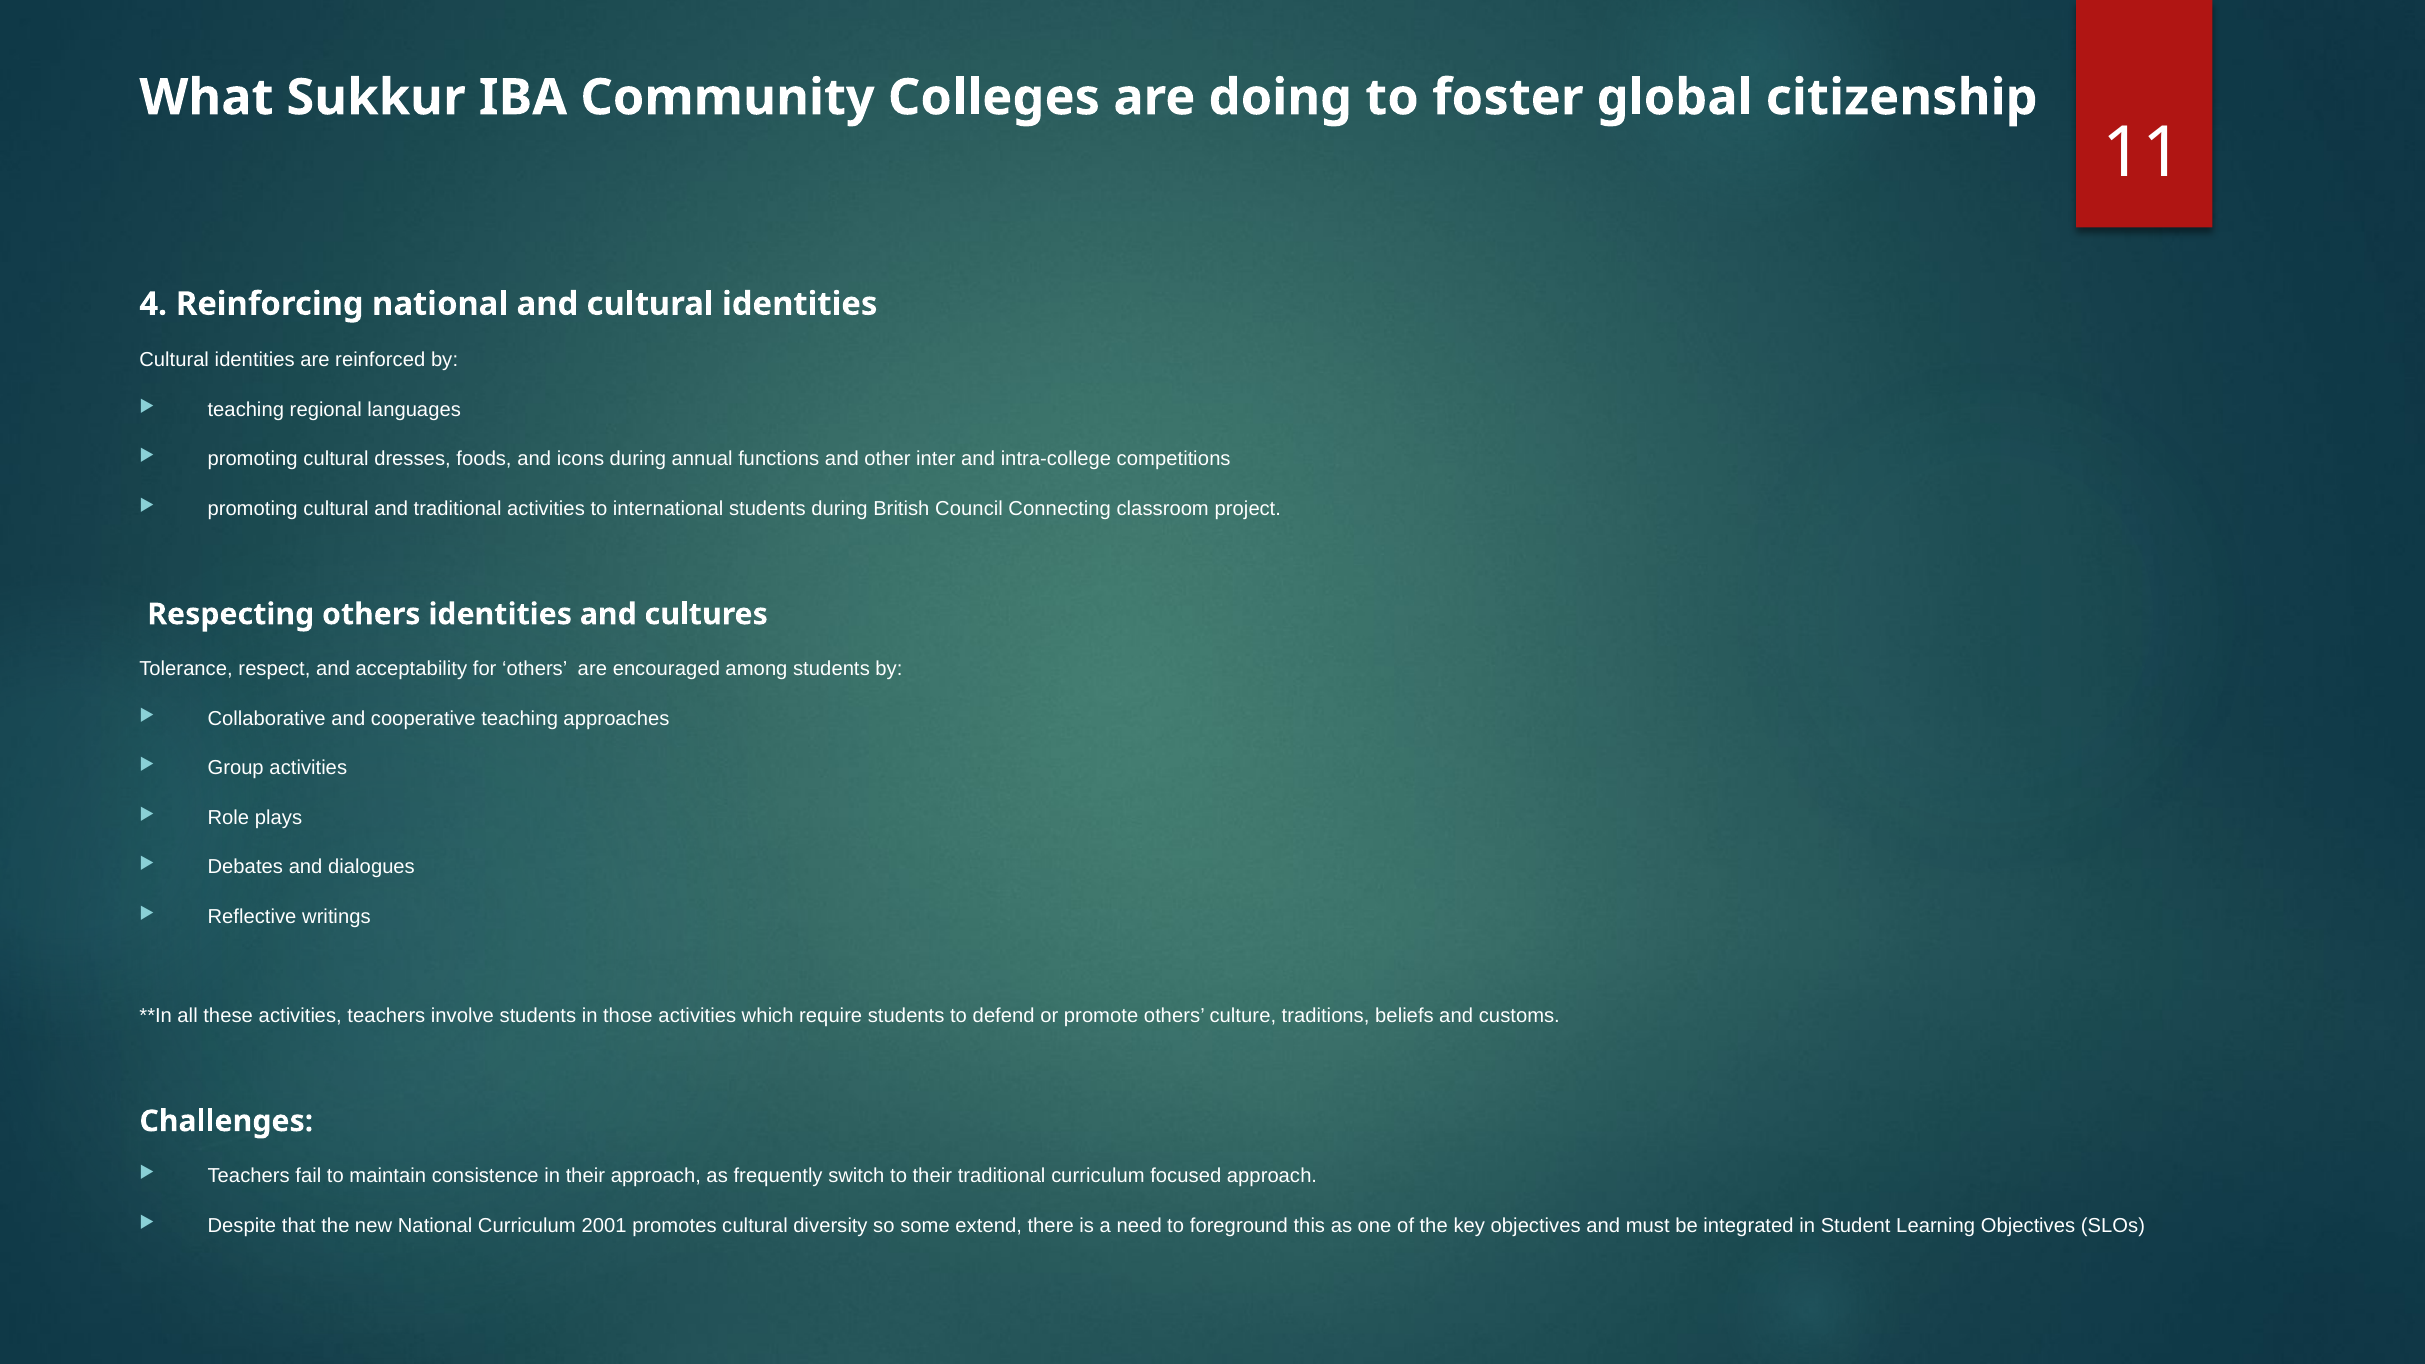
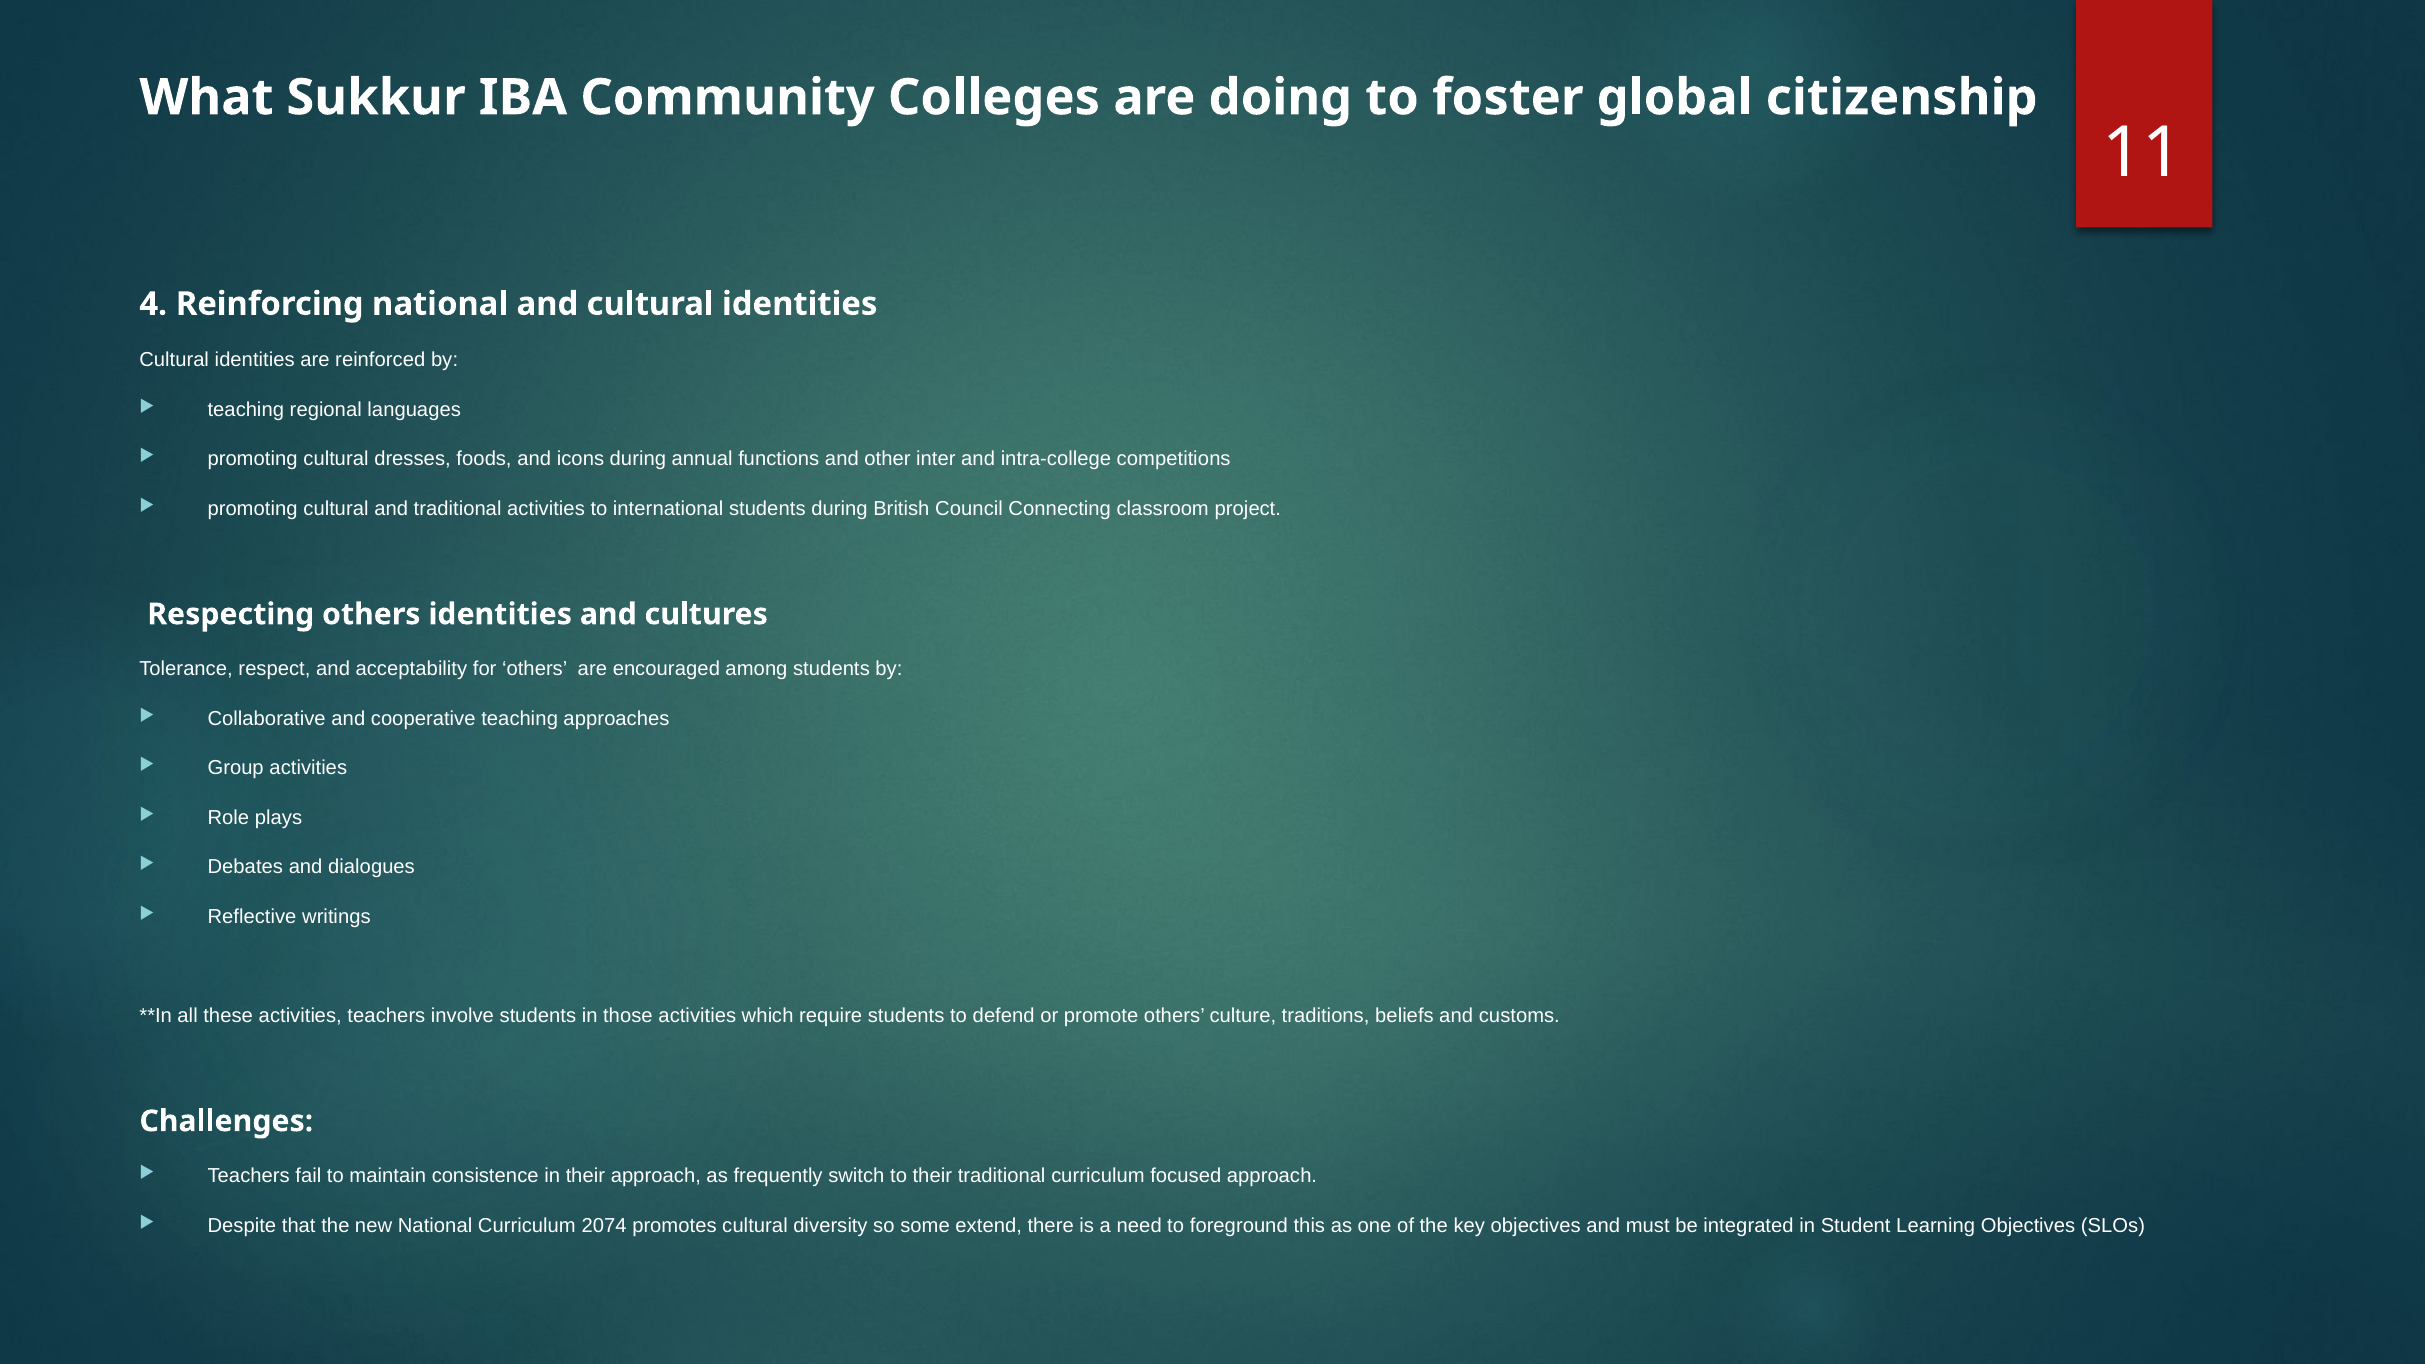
2001: 2001 -> 2074
